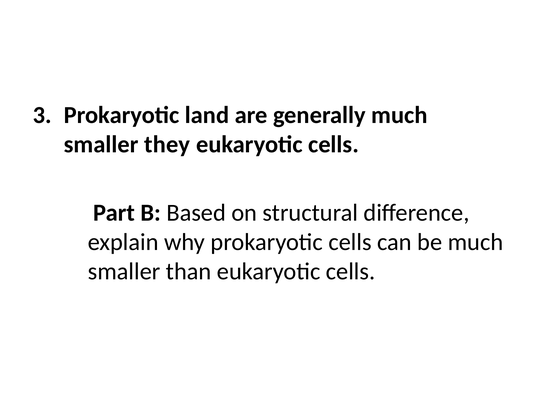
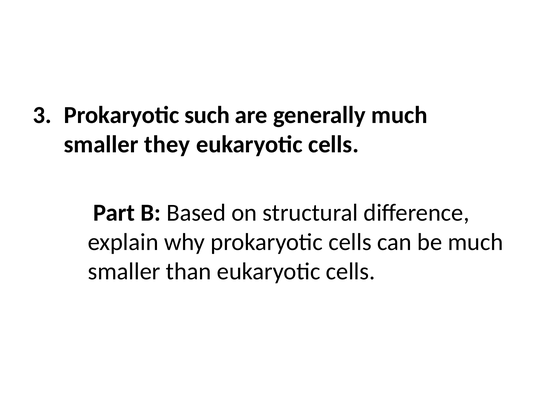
land: land -> such
